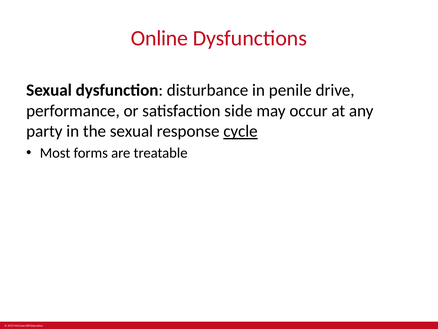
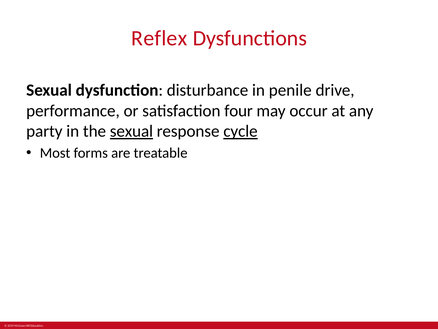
Online: Online -> Reflex
side: side -> four
sexual at (131, 131) underline: none -> present
